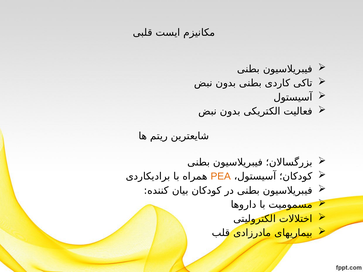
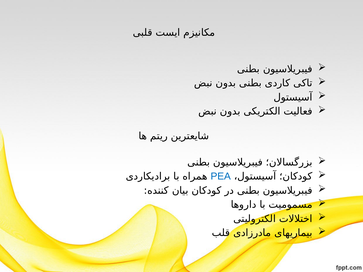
PEA colour: orange -> blue
